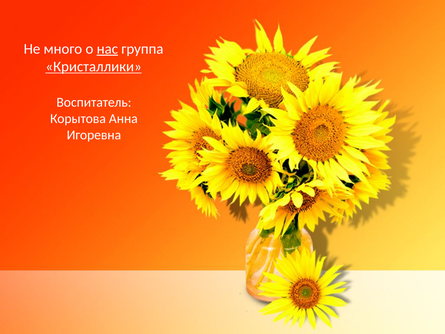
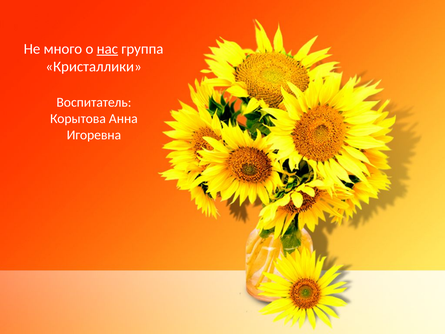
Кристаллики underline: present -> none
